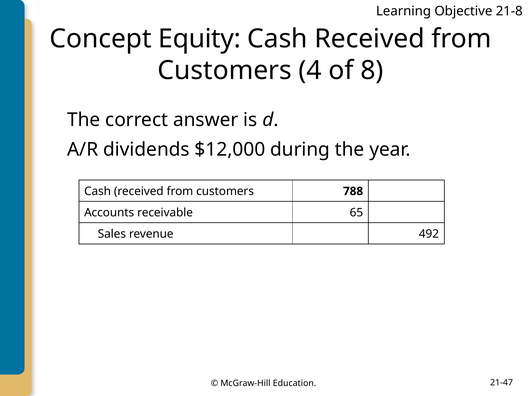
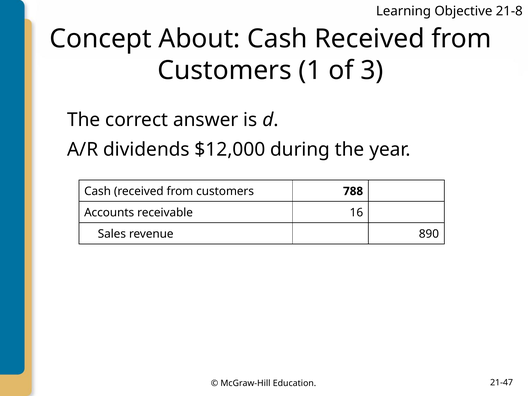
Equity: Equity -> About
4: 4 -> 1
8: 8 -> 3
65: 65 -> 16
492: 492 -> 890
